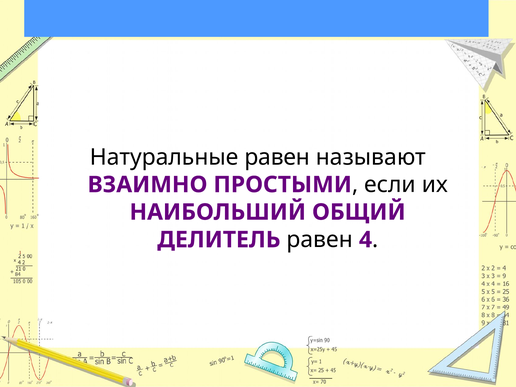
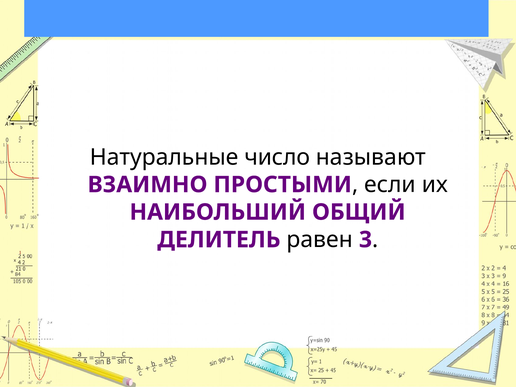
Натуральные равен: равен -> число
4: 4 -> 3
